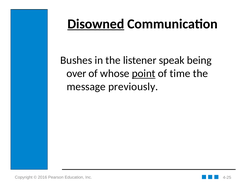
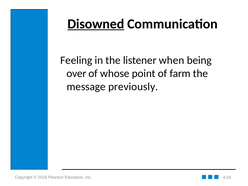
Bushes: Bushes -> Feeling
speak: speak -> when
point underline: present -> none
time: time -> farm
